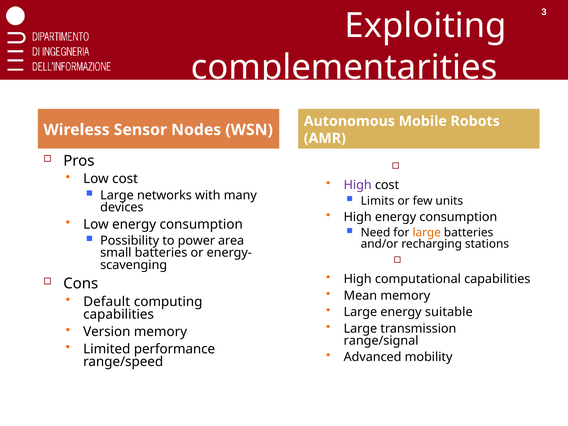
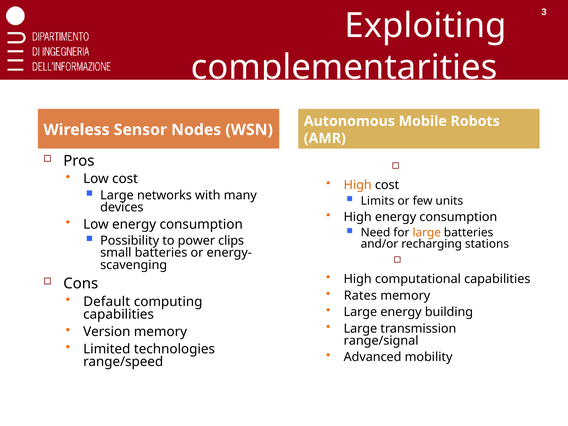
High at (358, 185) colour: purple -> orange
area: area -> clips
Mean: Mean -> Rates
suitable: suitable -> building
performance: performance -> technologies
